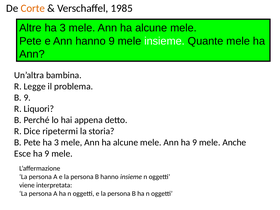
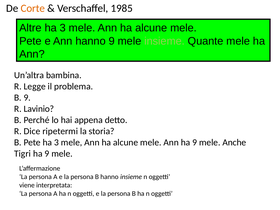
insieme at (165, 41) colour: white -> light green
Liquori: Liquori -> Lavinio
Esce: Esce -> Tigri
